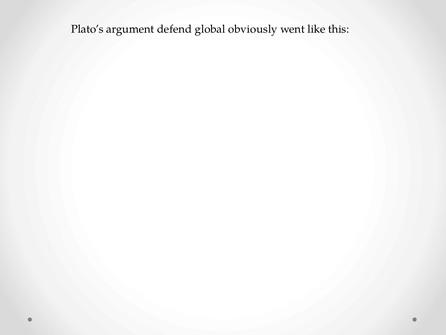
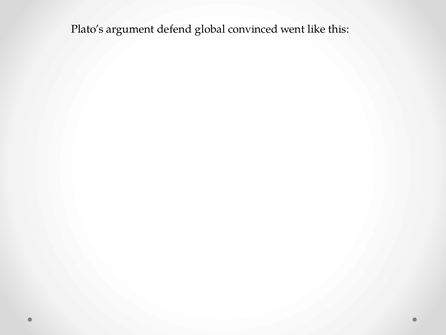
obviously: obviously -> convinced
